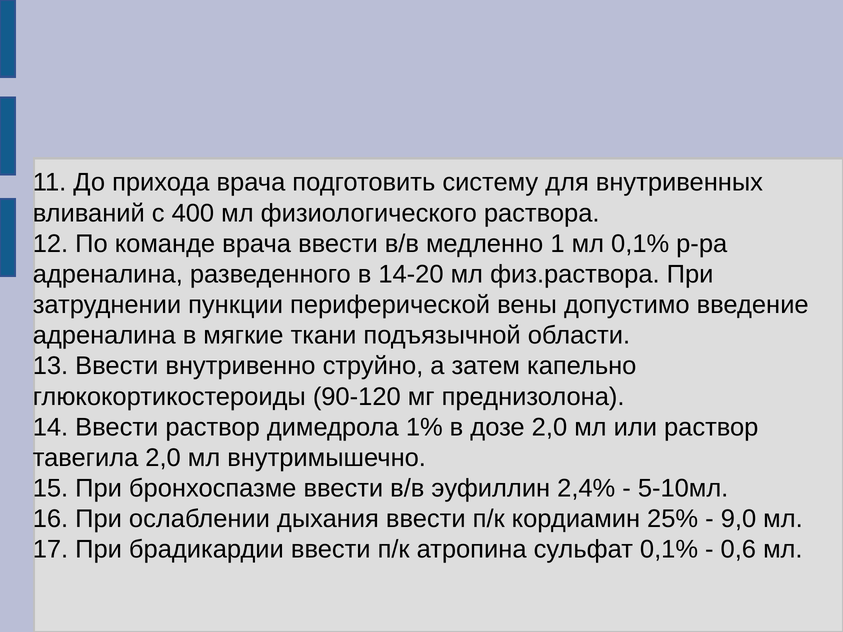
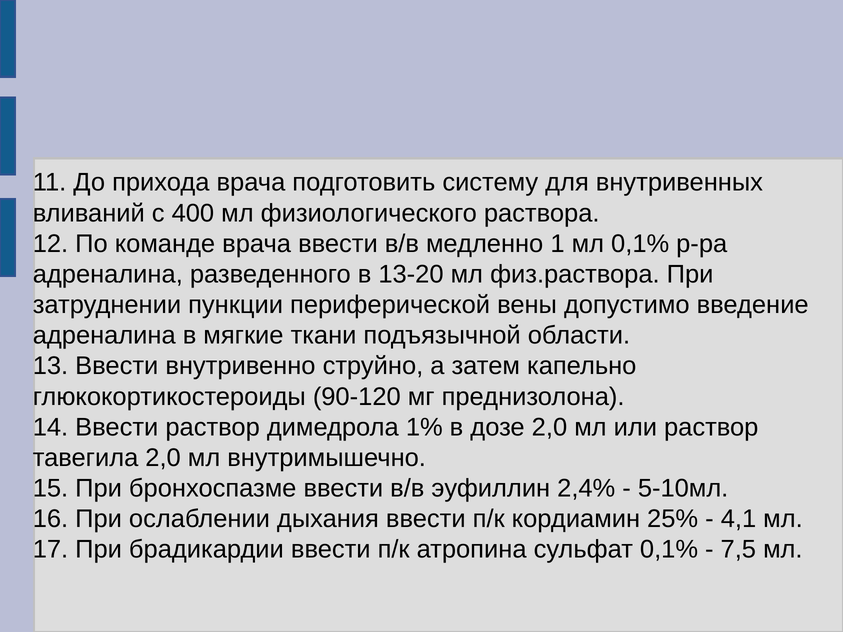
14-20: 14-20 -> 13-20
9,0: 9,0 -> 4,1
0,6: 0,6 -> 7,5
